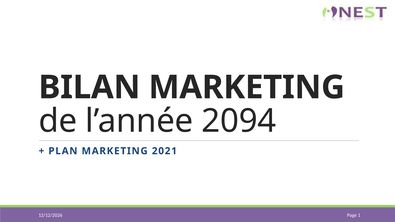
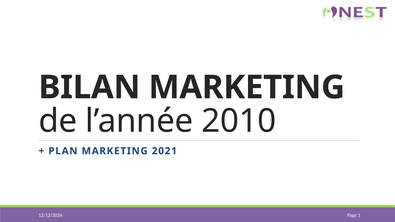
2094: 2094 -> 2010
